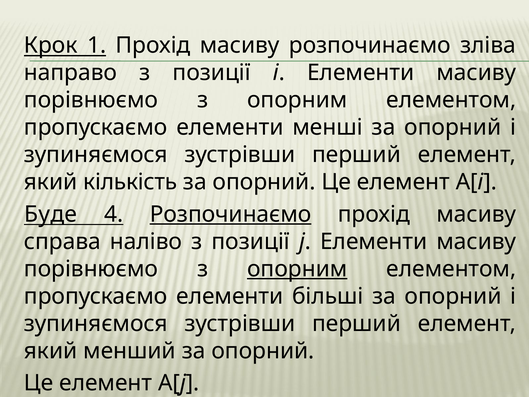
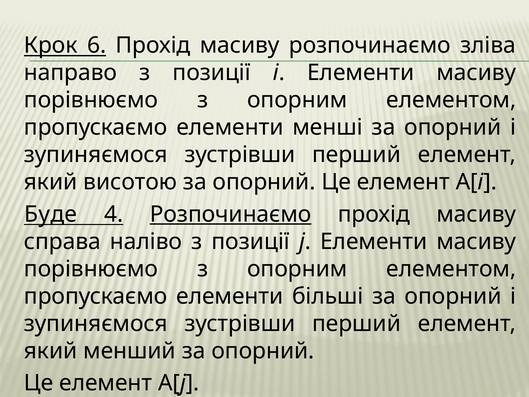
1: 1 -> 6
кількість: кількість -> висотою
опорним at (297, 269) underline: present -> none
